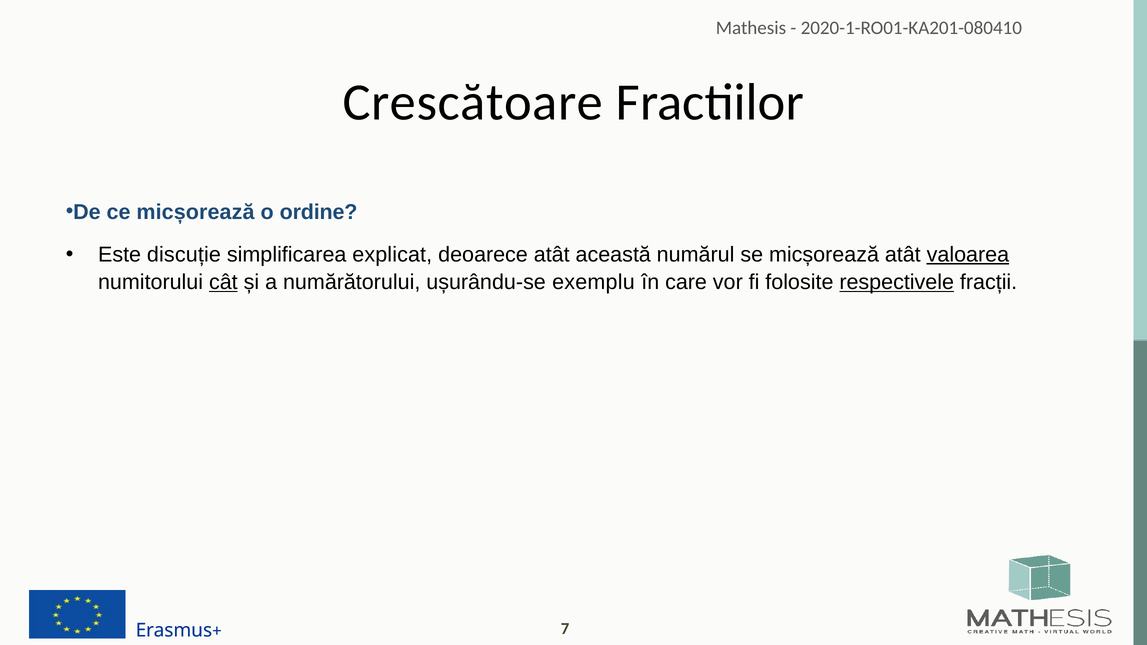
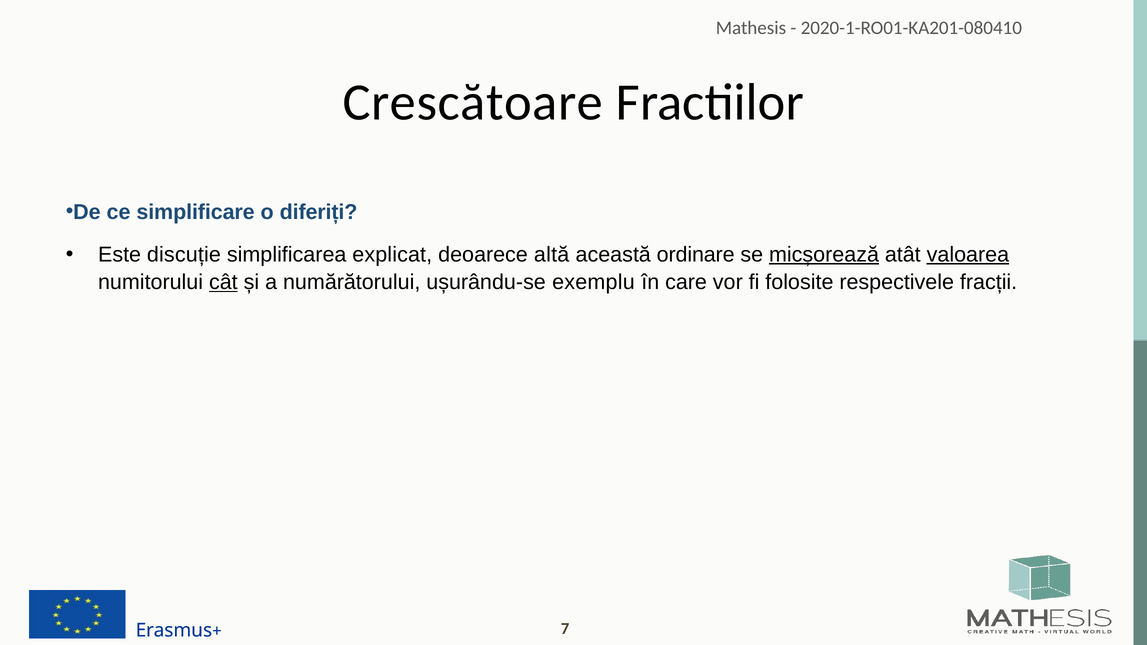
ce micșorează: micșorează -> simplificare
ordine: ordine -> diferiți
deoarece atât: atât -> altă
numărul: numărul -> ordinare
micșorează at (824, 255) underline: none -> present
respectivele underline: present -> none
